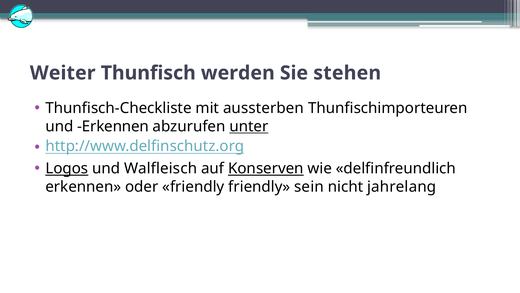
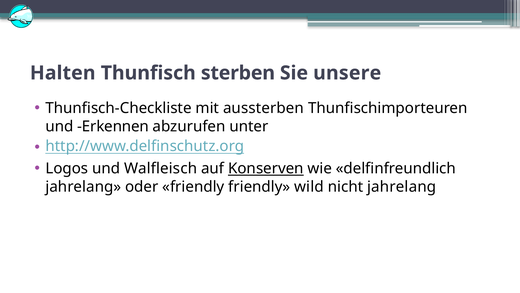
Weiter: Weiter -> Halten
werden: werden -> sterben
stehen: stehen -> unsere
unter underline: present -> none
Logos underline: present -> none
erkennen at (83, 187): erkennen -> jahrelang
sein: sein -> wild
